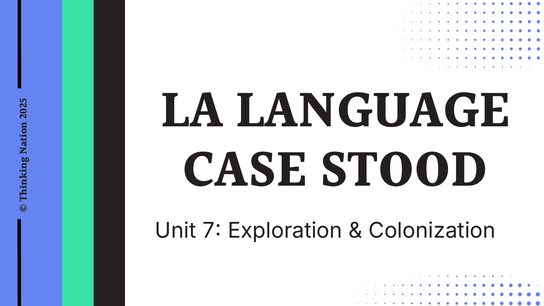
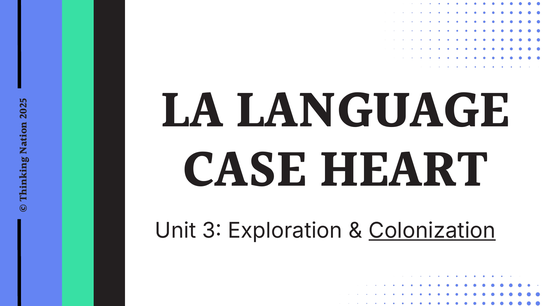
STOOD: STOOD -> HEART
7: 7 -> 3
Colonization underline: none -> present
